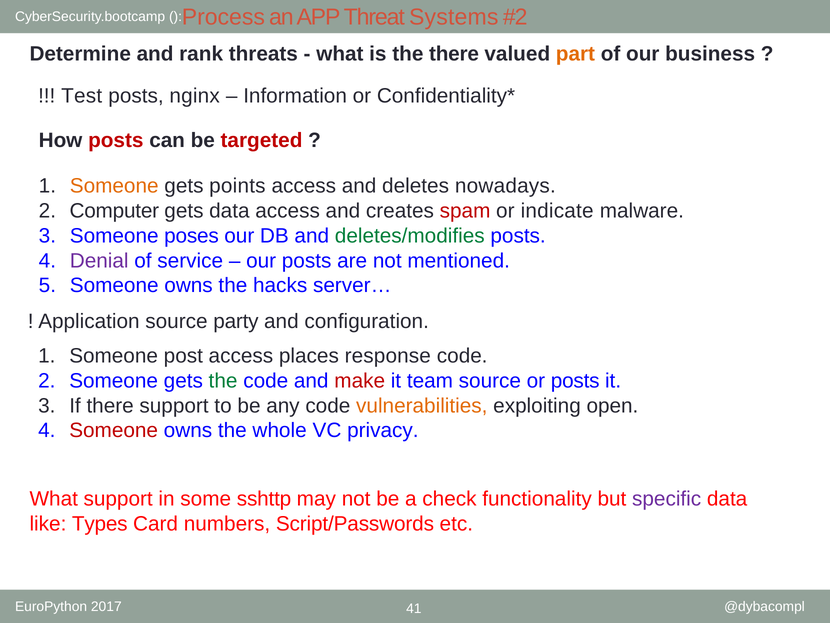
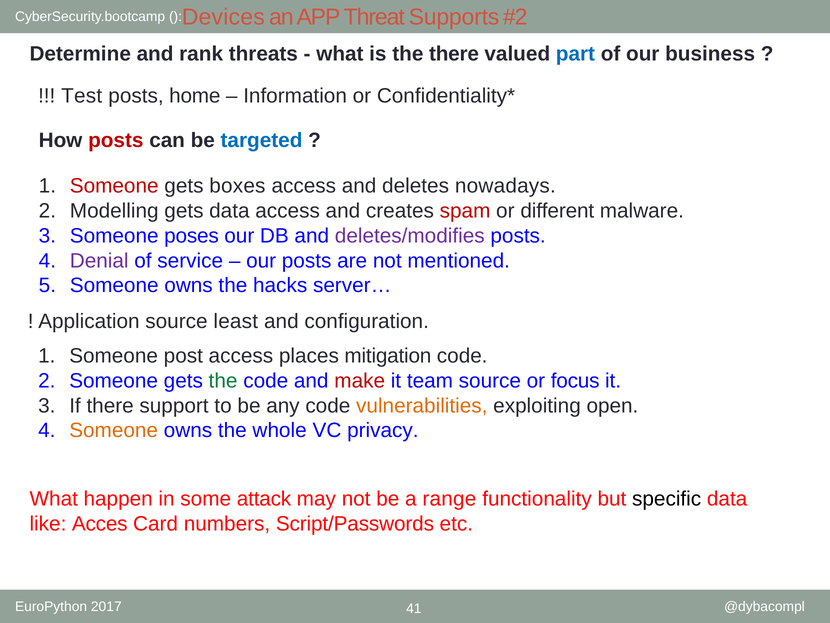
Process: Process -> Devices
Systems: Systems -> Supports
part colour: orange -> blue
nginx: nginx -> home
targeted colour: red -> blue
Someone at (114, 186) colour: orange -> red
points: points -> boxes
Computer: Computer -> Modelling
indicate: indicate -> different
deletes/modifies colour: green -> purple
party: party -> least
response: response -> mitigation
or posts: posts -> focus
Someone at (114, 430) colour: red -> orange
What support: support -> happen
sshttp: sshttp -> attack
check: check -> range
specific colour: purple -> black
Types: Types -> Acces
